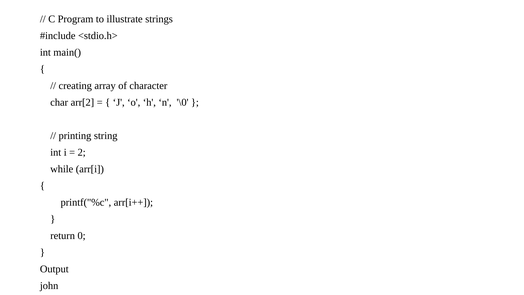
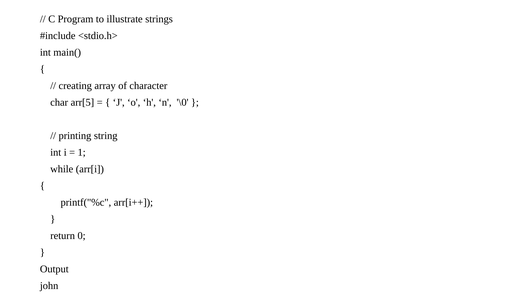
arr[2: arr[2 -> arr[5
2: 2 -> 1
